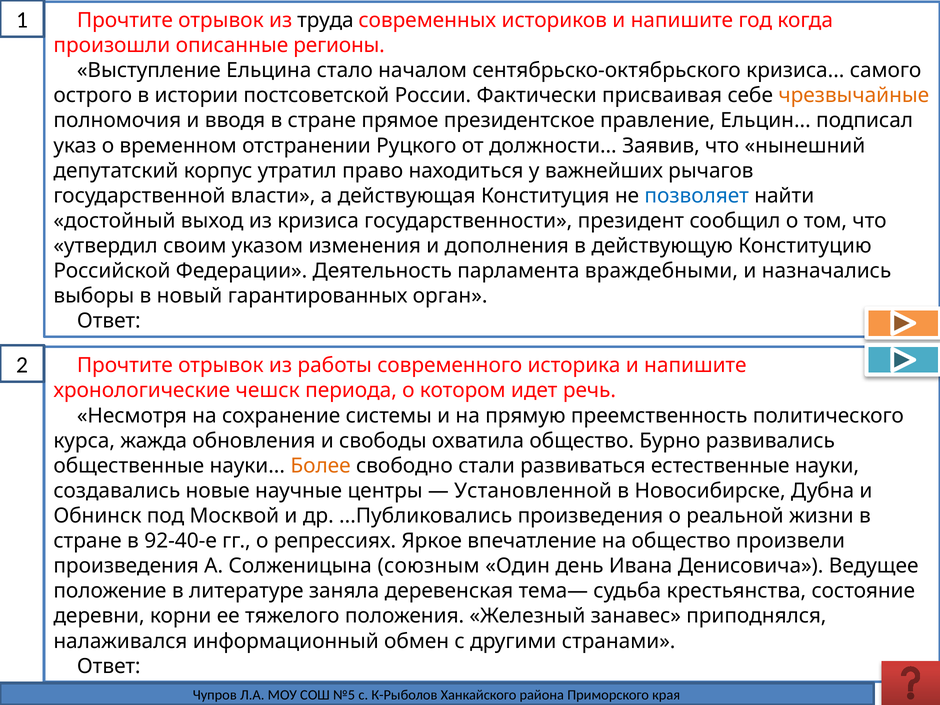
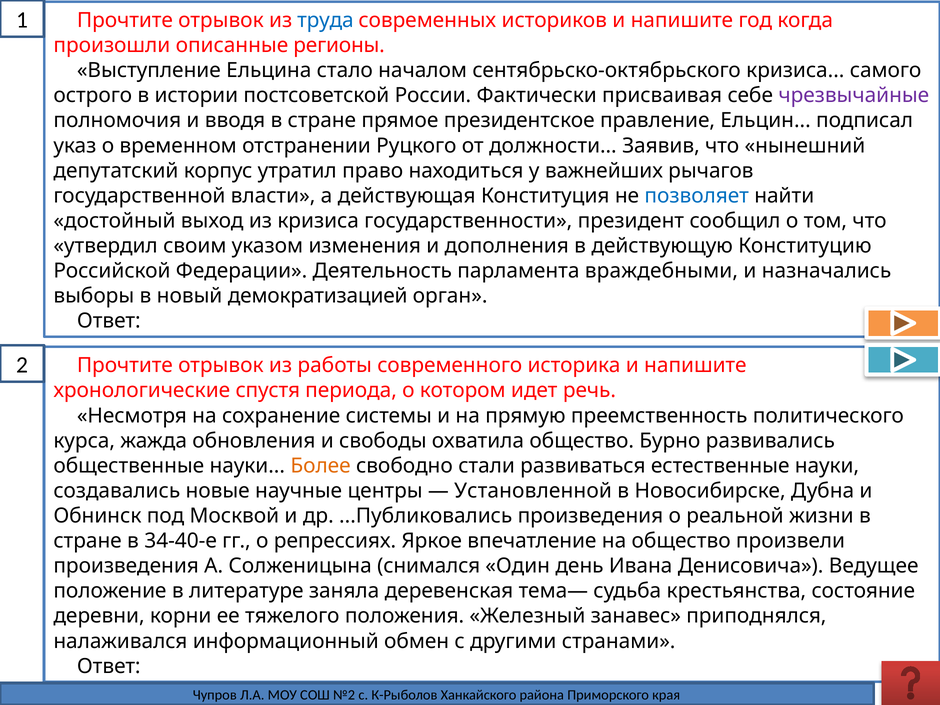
труда colour: black -> blue
чрезвычайные colour: orange -> purple
гарантированных: гарантированных -> демократизацией
чешск: чешск -> спустя
92-40-е: 92-40-е -> 34-40-е
союзным: союзным -> снимался
№5: №5 -> №2
